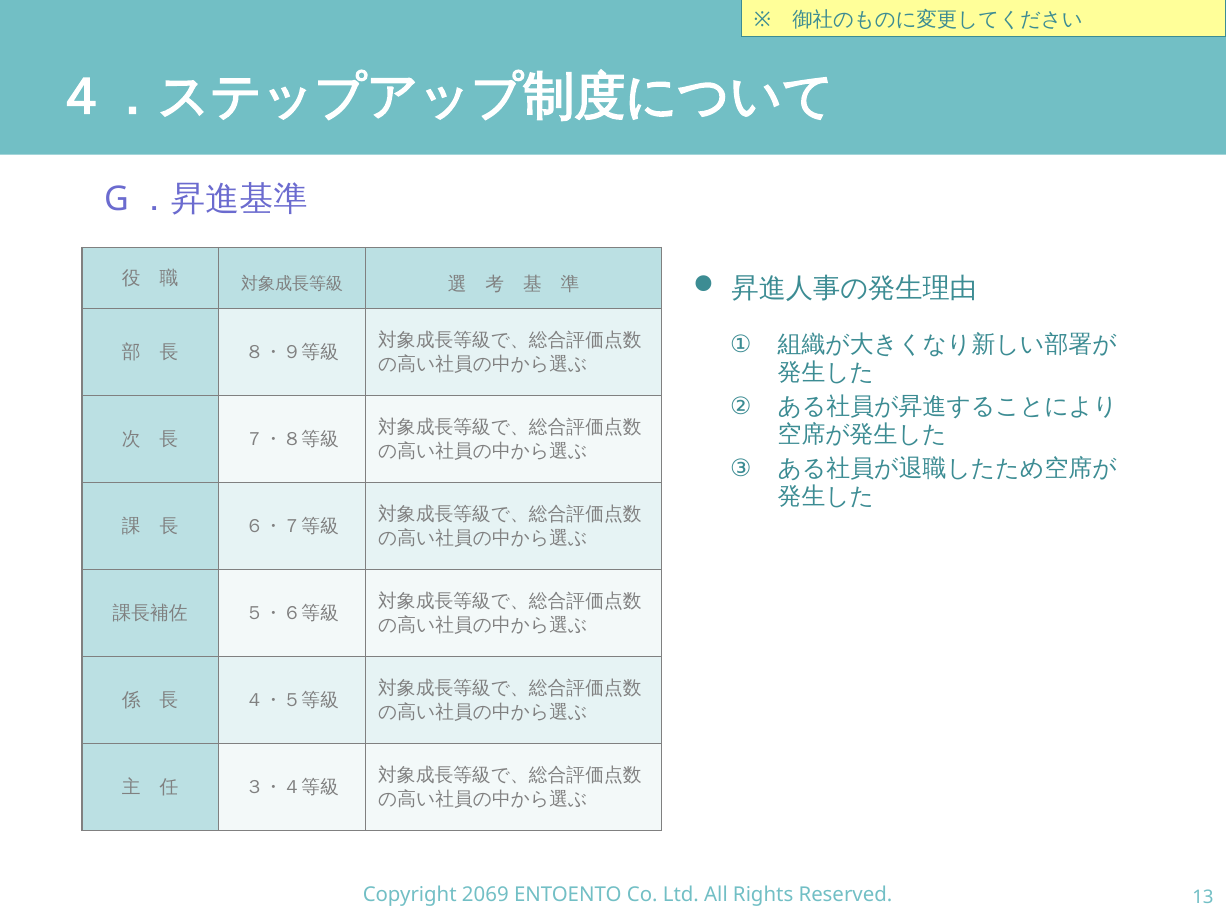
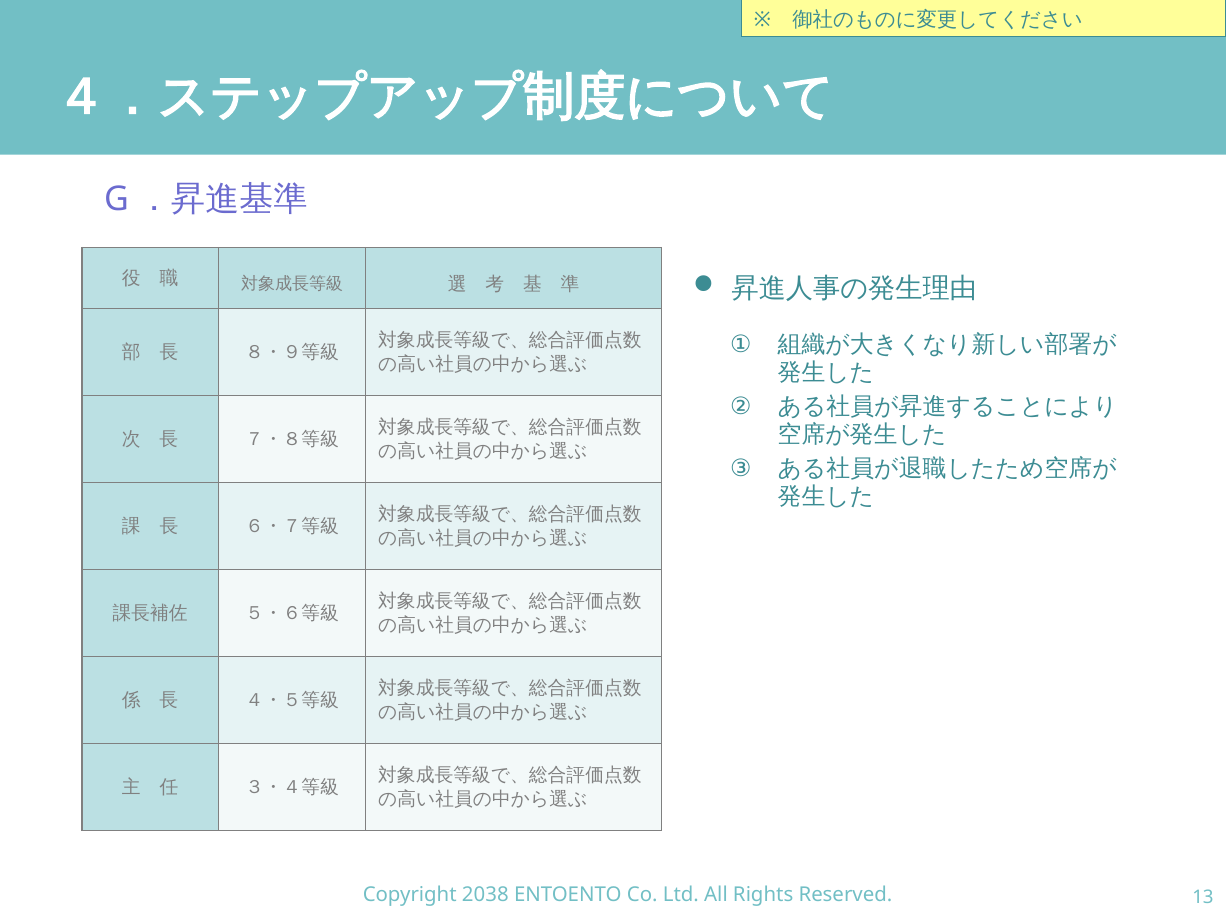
2069: 2069 -> 2038
